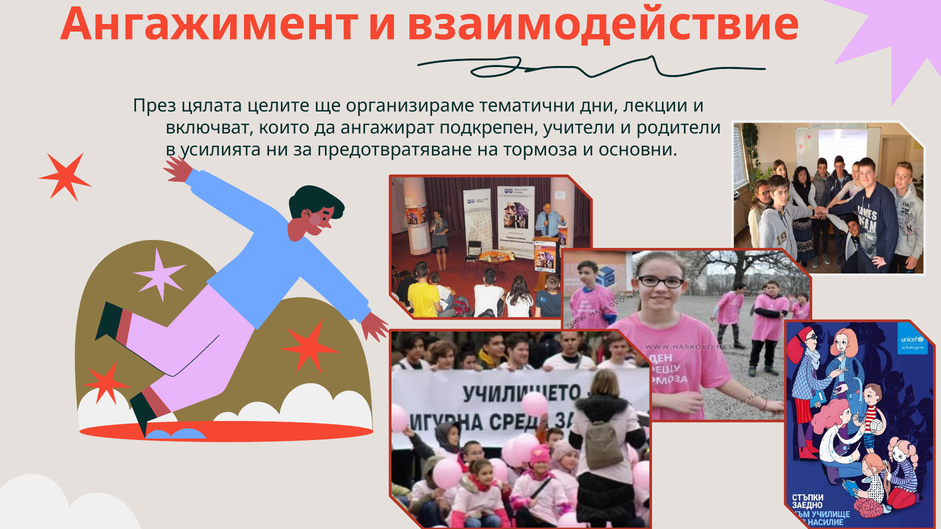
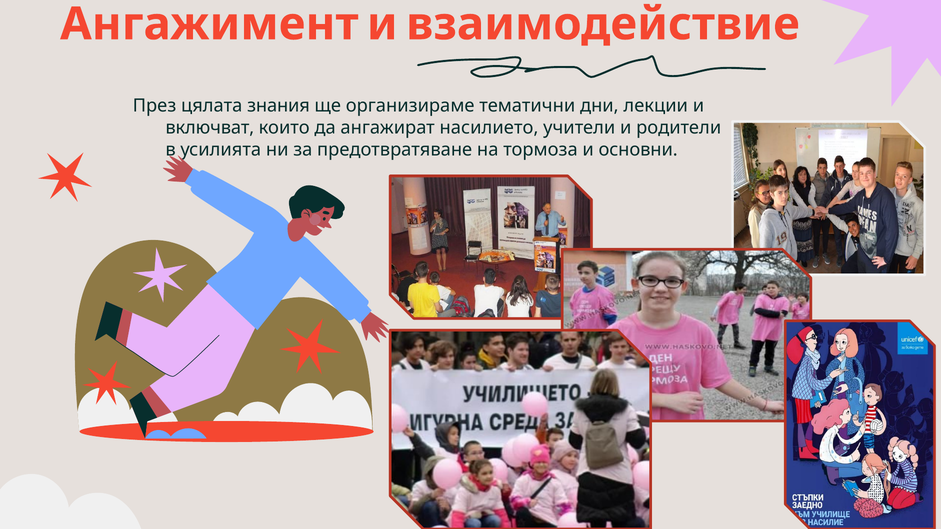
целите: целите -> знания
подкрепен: подкрепен -> насилието
